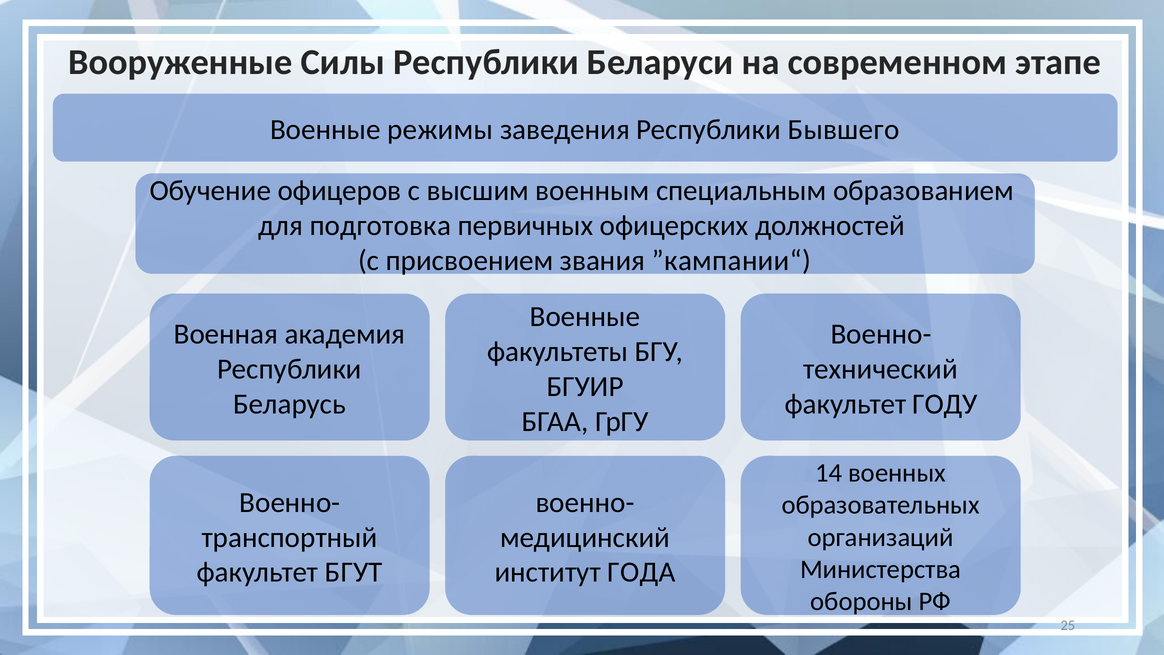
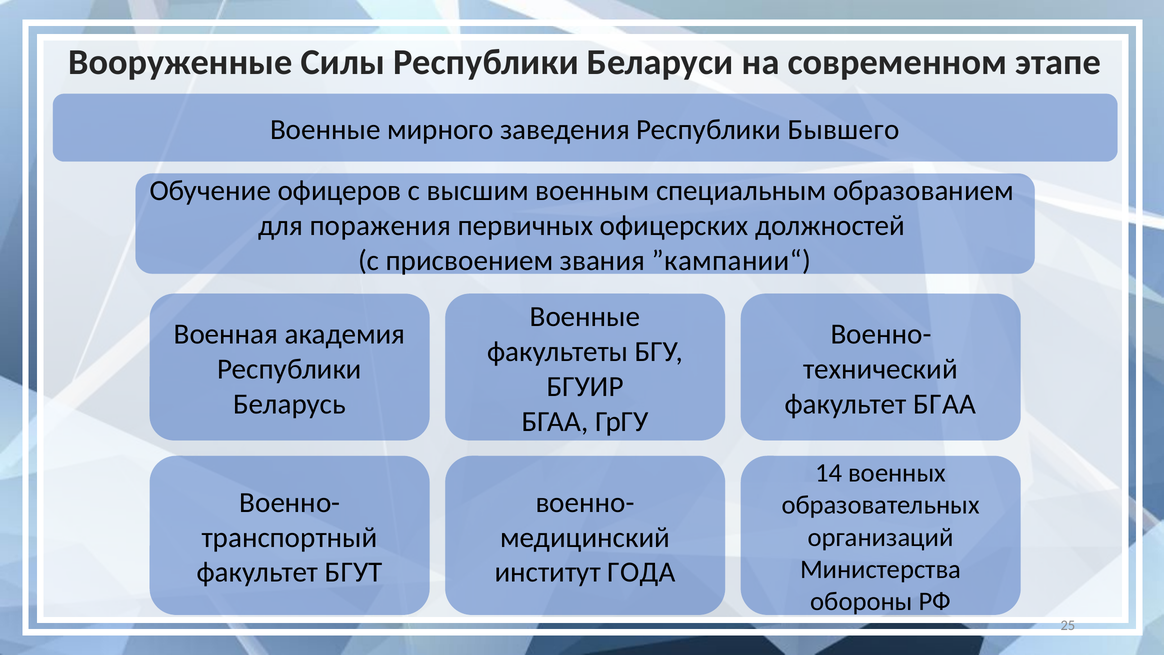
режимы: режимы -> мирного
подготовка: подготовка -> поражения
факультет ГОДУ: ГОДУ -> БГАА
